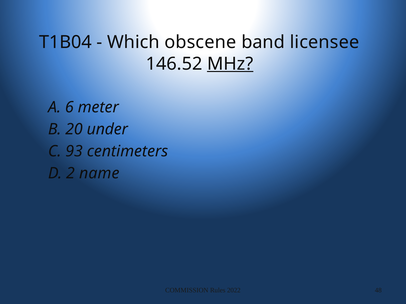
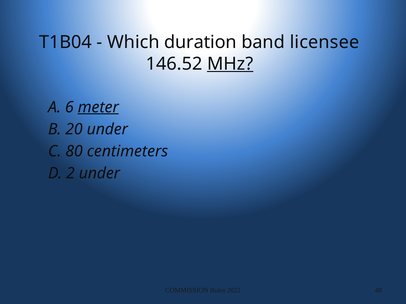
obscene: obscene -> duration
meter underline: none -> present
93: 93 -> 80
2 name: name -> under
